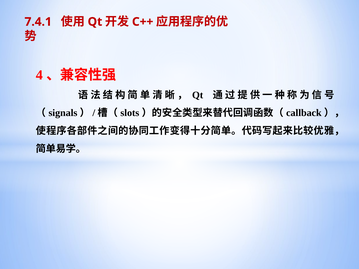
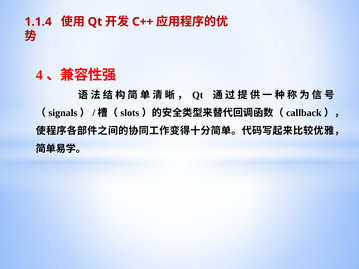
7.4.1: 7.4.1 -> 1.1.4
